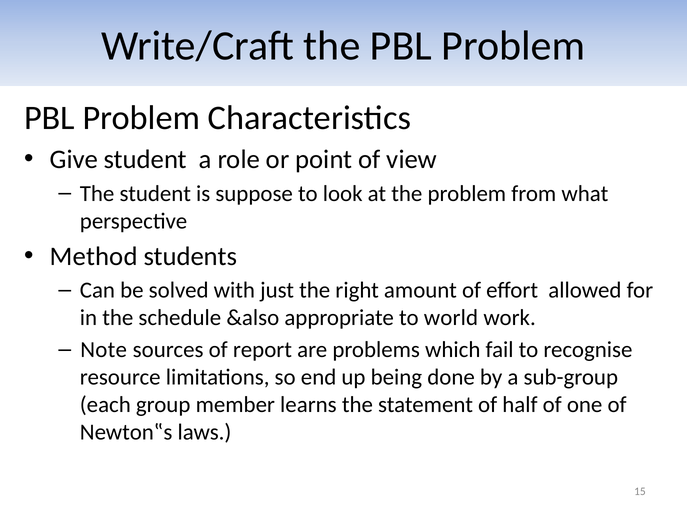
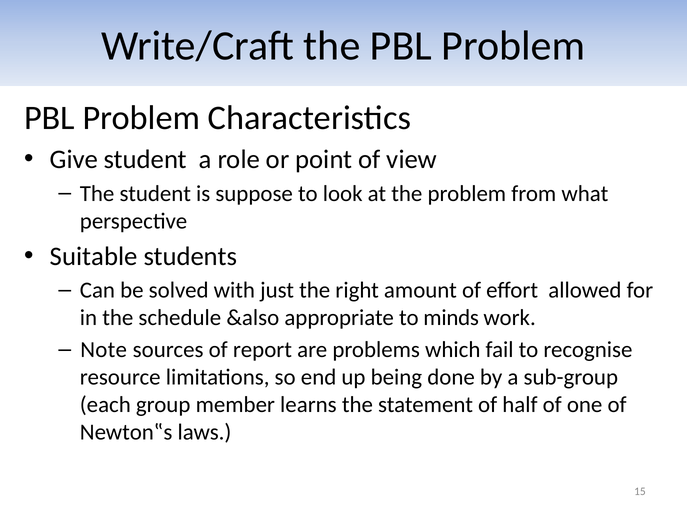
Method: Method -> Suitable
world: world -> minds
